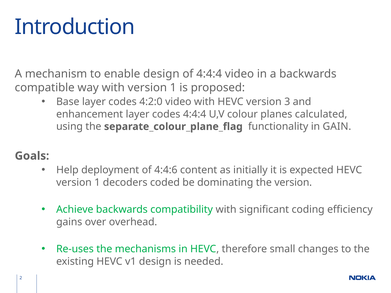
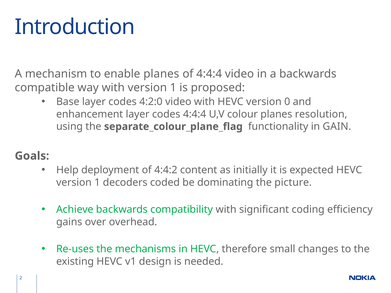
enable design: design -> planes
3: 3 -> 0
calculated: calculated -> resolution
4:4:6: 4:4:6 -> 4:4:2
the version: version -> picture
